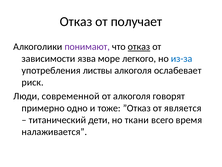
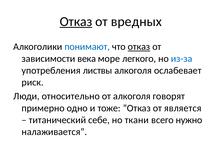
Отказ at (76, 21) underline: none -> present
получает: получает -> вредных
понимают colour: purple -> blue
язва: язва -> века
современной: современной -> относительно
дети: дети -> себе
время: время -> нужно
